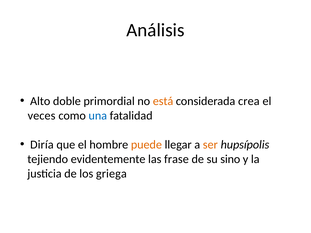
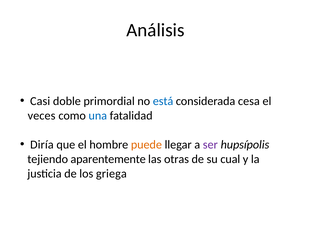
Alto: Alto -> Casi
está colour: orange -> blue
crea: crea -> cesa
ser colour: orange -> purple
evidentemente: evidentemente -> aparentemente
frase: frase -> otras
sino: sino -> cual
